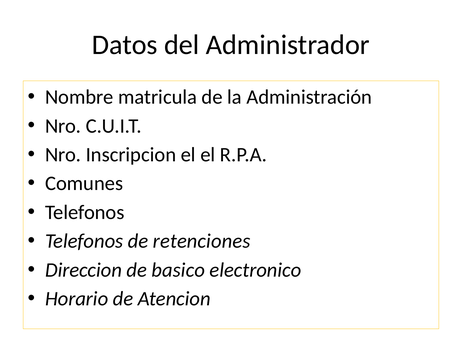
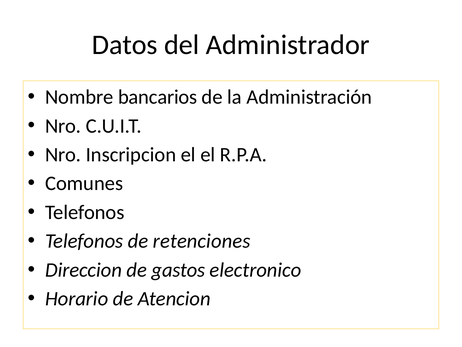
matricula: matricula -> bancarios
basico: basico -> gastos
